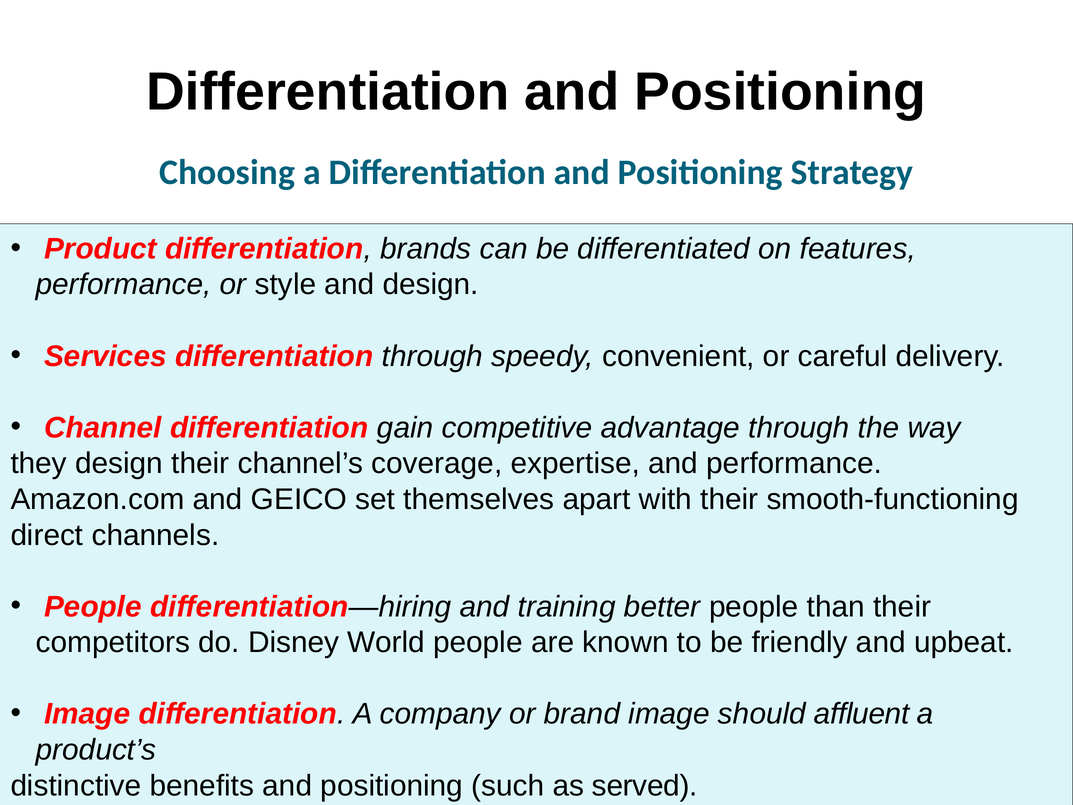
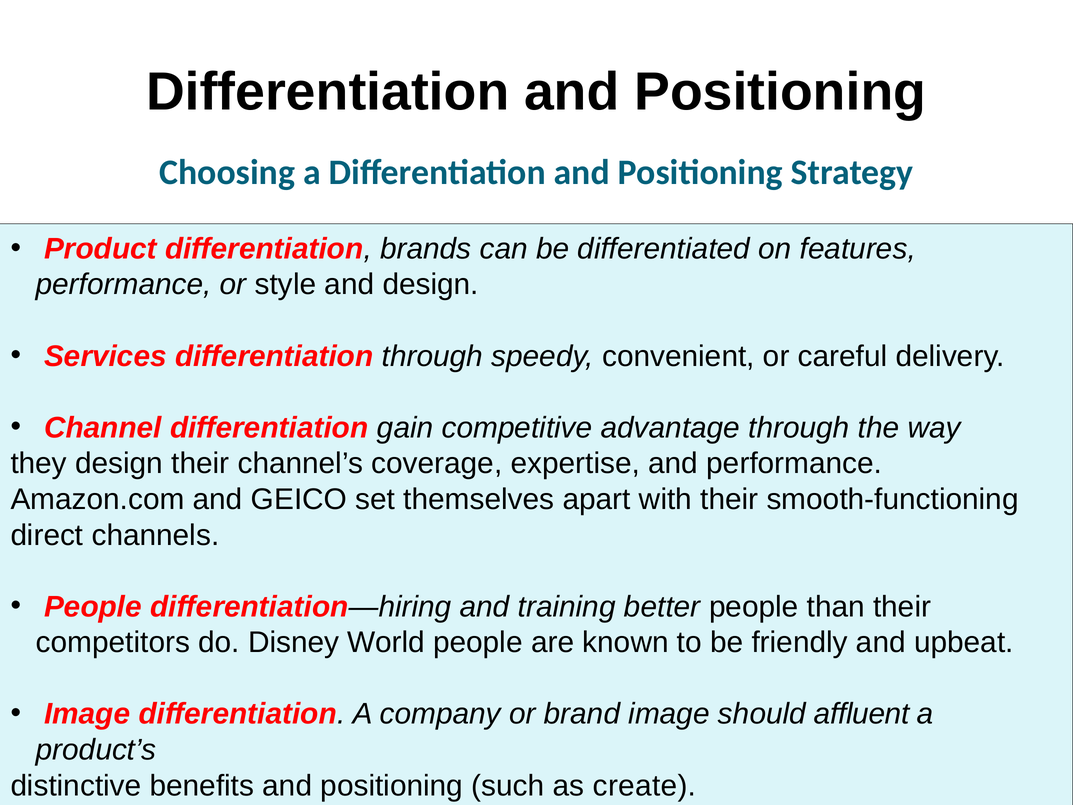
served: served -> create
